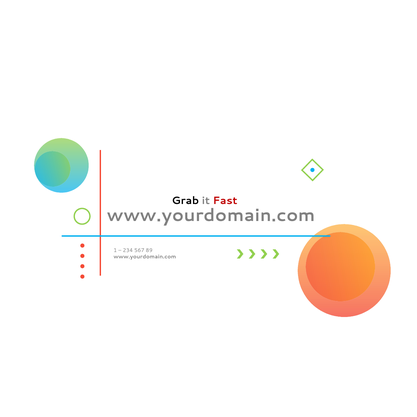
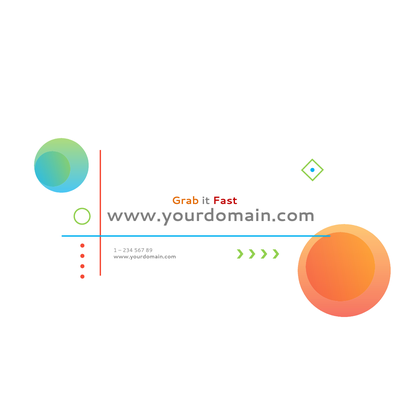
Grab colour: black -> orange
